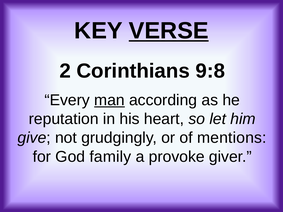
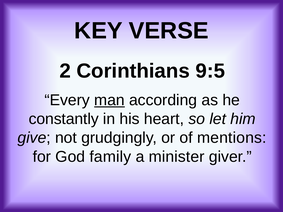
VERSE underline: present -> none
9:8: 9:8 -> 9:5
reputation: reputation -> constantly
provoke: provoke -> minister
